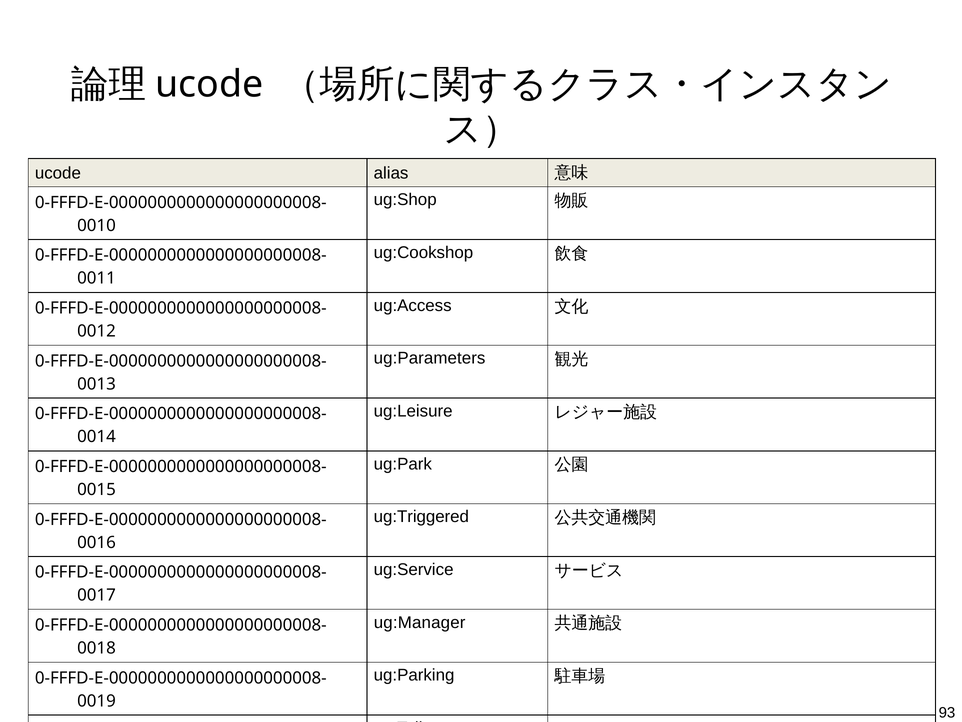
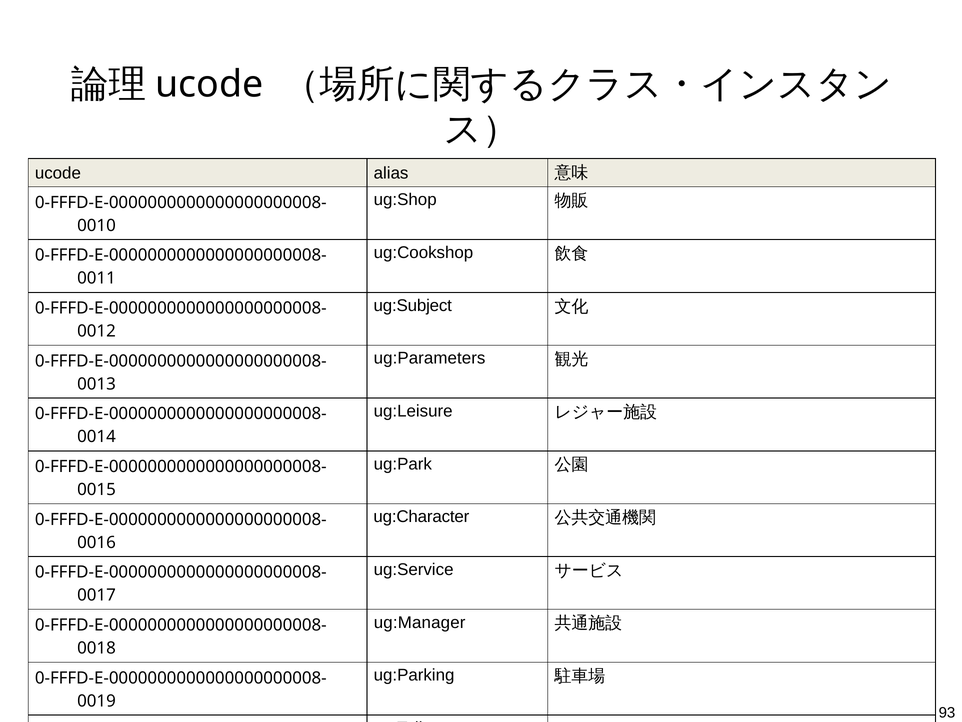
ug:Access: ug:Access -> ug:Subject
ug:Triggered: ug:Triggered -> ug:Character
